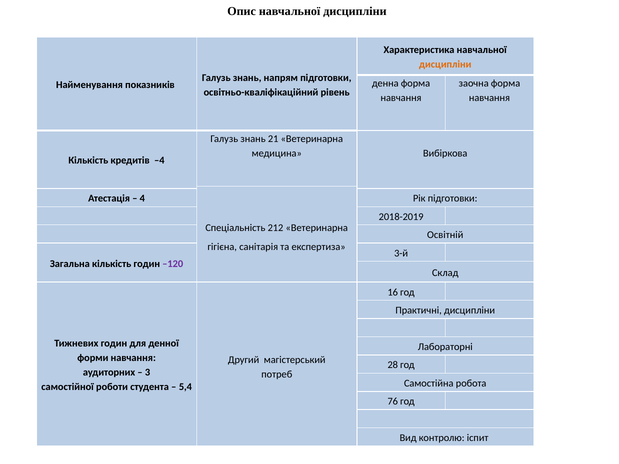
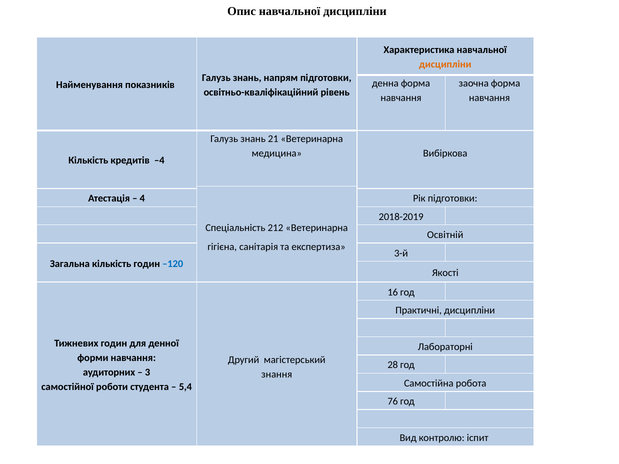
–120 colour: purple -> blue
Склад: Склад -> Якості
потреб: потреб -> знання
